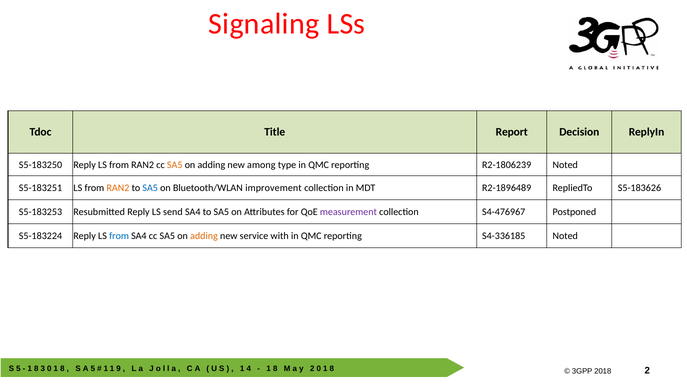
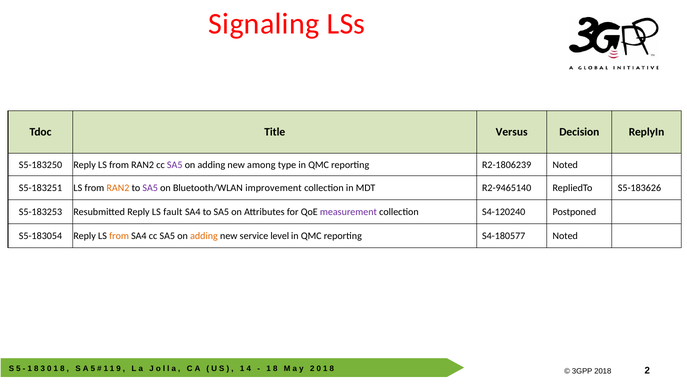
Report: Report -> Versus
SA5 at (175, 165) colour: orange -> purple
SA5 at (150, 188) colour: blue -> purple
R2-1896489: R2-1896489 -> R2-9465140
send: send -> fault
S4-476967: S4-476967 -> S4-120240
S5-183224: S5-183224 -> S5-183054
from at (119, 236) colour: blue -> orange
with: with -> level
S4-336185: S4-336185 -> S4-180577
